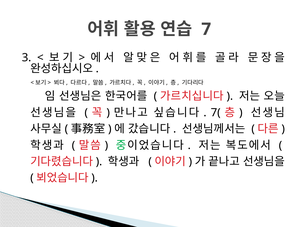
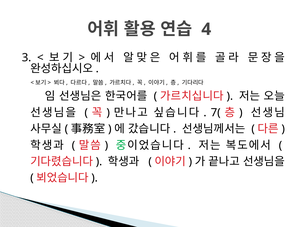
7: 7 -> 4
